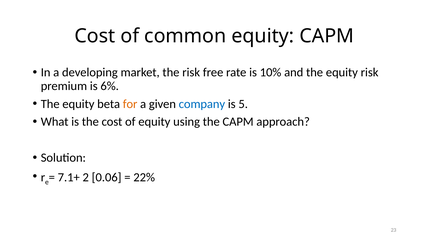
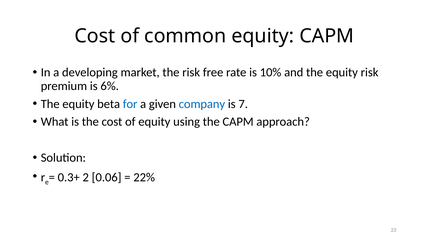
for colour: orange -> blue
5: 5 -> 7
7.1+: 7.1+ -> 0.3+
